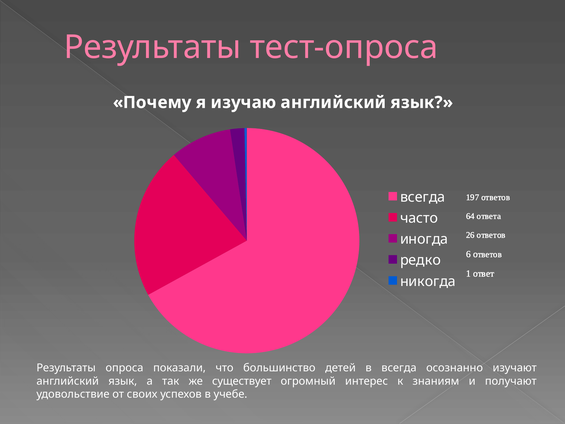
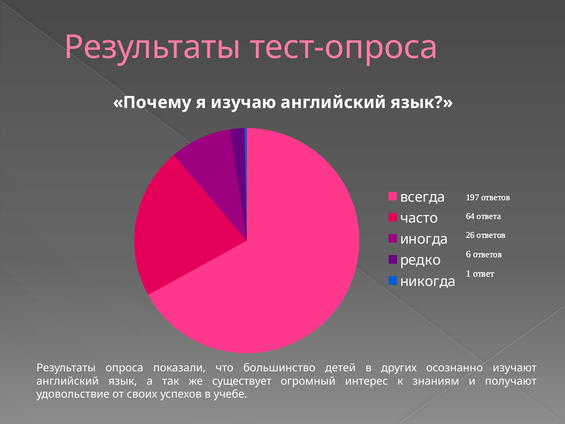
в всегда: всегда -> других
